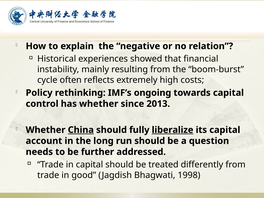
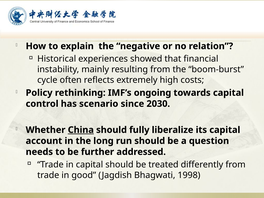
has whether: whether -> scenario
2013: 2013 -> 2030
liberalize underline: present -> none
